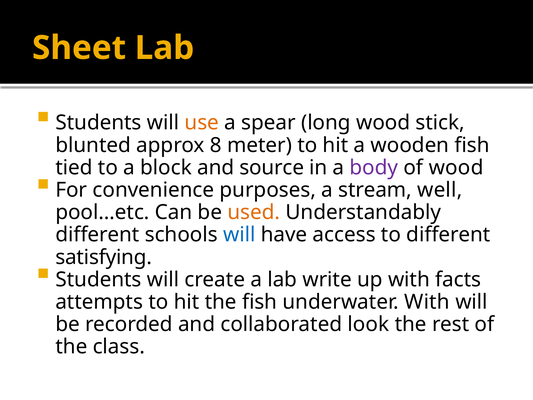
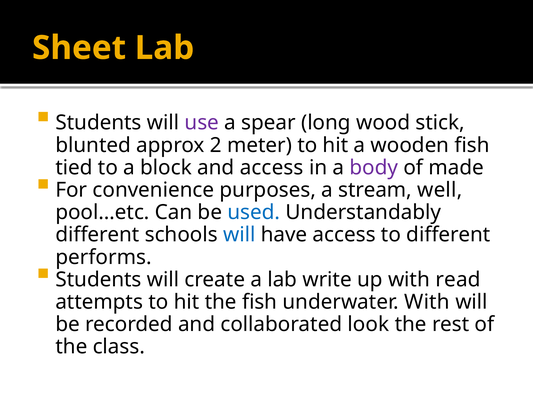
use colour: orange -> purple
8: 8 -> 2
and source: source -> access
of wood: wood -> made
used colour: orange -> blue
satisfying: satisfying -> performs
facts: facts -> read
